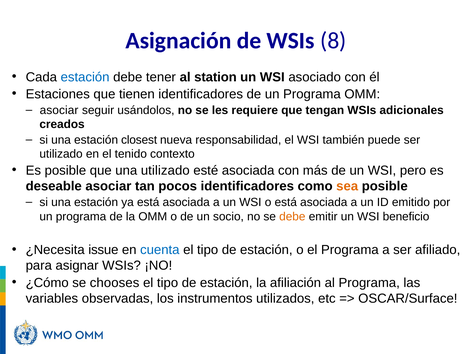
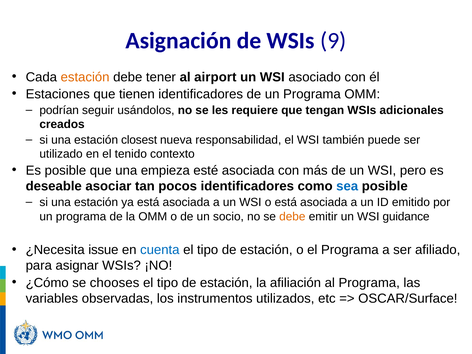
8: 8 -> 9
estación at (85, 77) colour: blue -> orange
station: station -> airport
asociar at (59, 110): asociar -> podrían
una utilizado: utilizado -> empieza
sea colour: orange -> blue
beneficio: beneficio -> guidance
